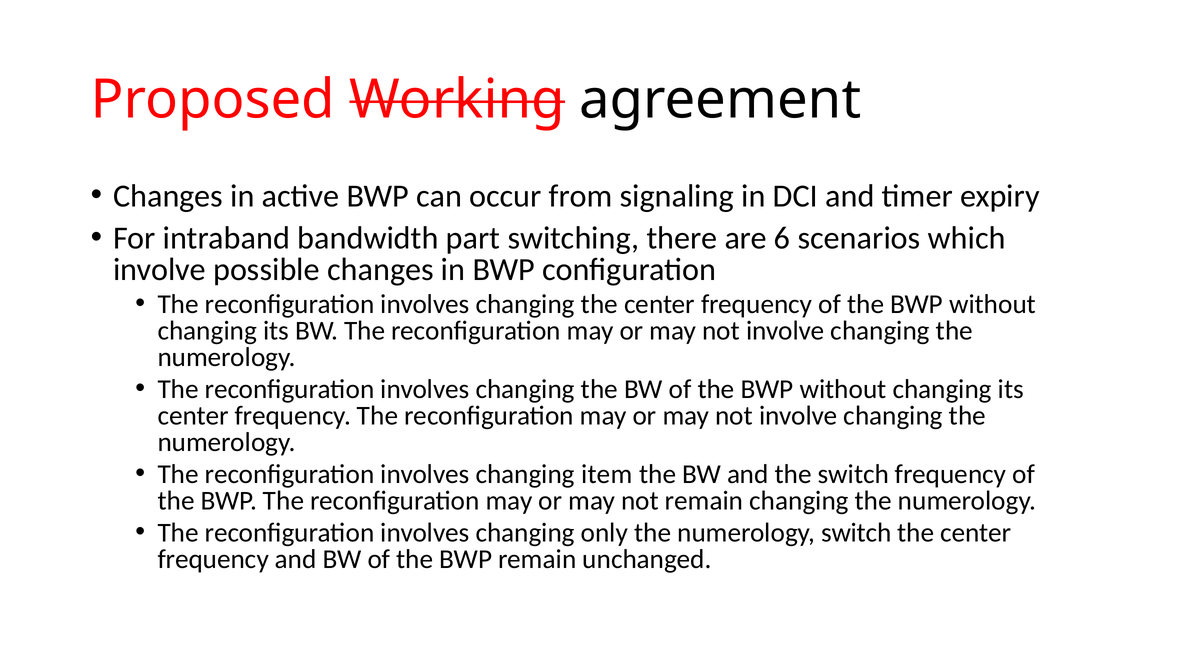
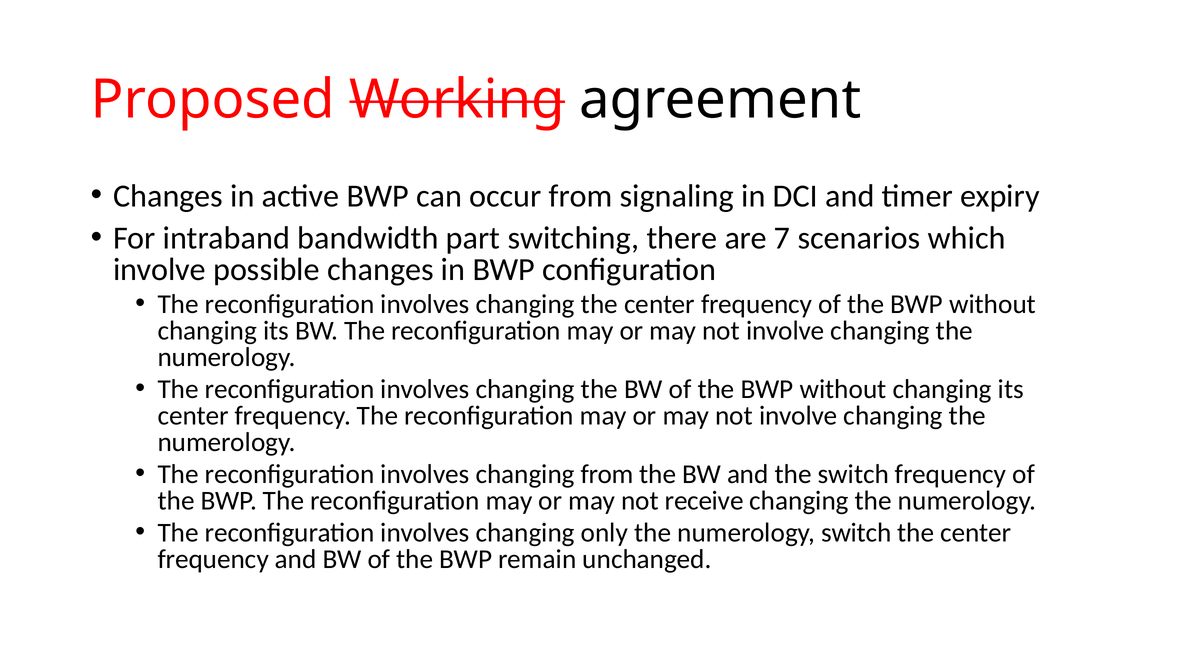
6: 6 -> 7
changing item: item -> from
not remain: remain -> receive
